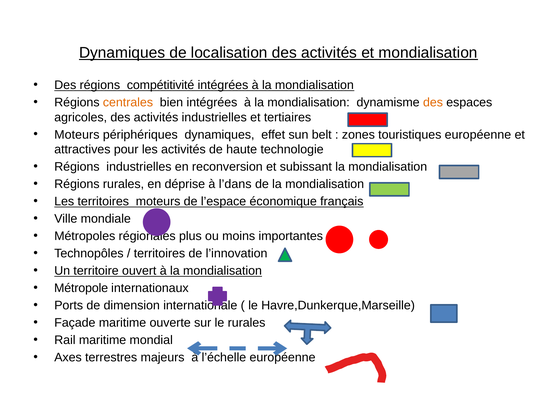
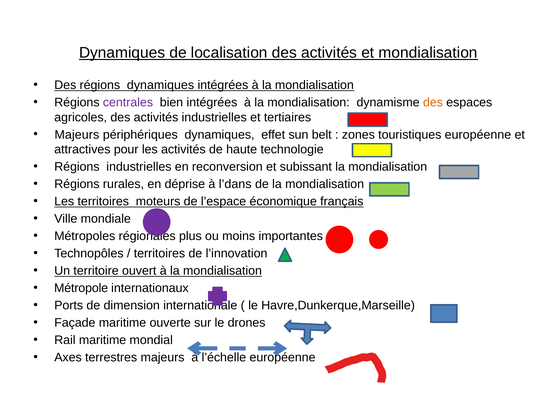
régions compétitivité: compétitivité -> dynamiques
centrales colour: orange -> purple
Moteurs at (77, 135): Moteurs -> Majeurs
le rurales: rurales -> drones
